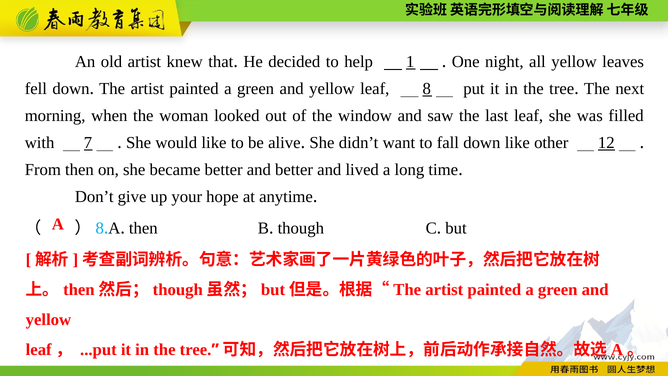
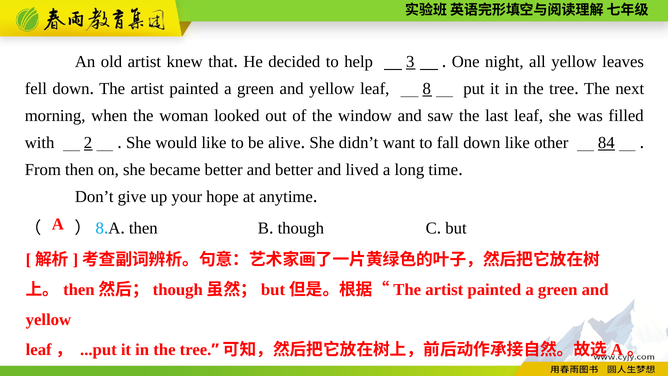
1: 1 -> 3
7: 7 -> 2
12: 12 -> 84
